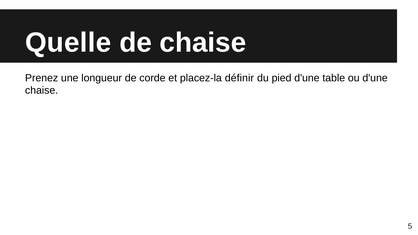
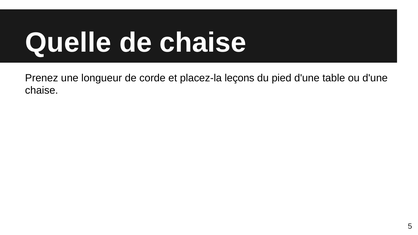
définir: définir -> leçons
